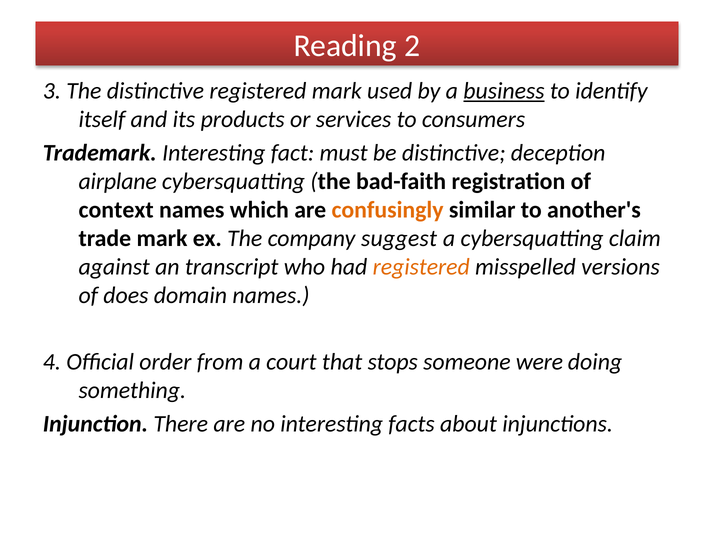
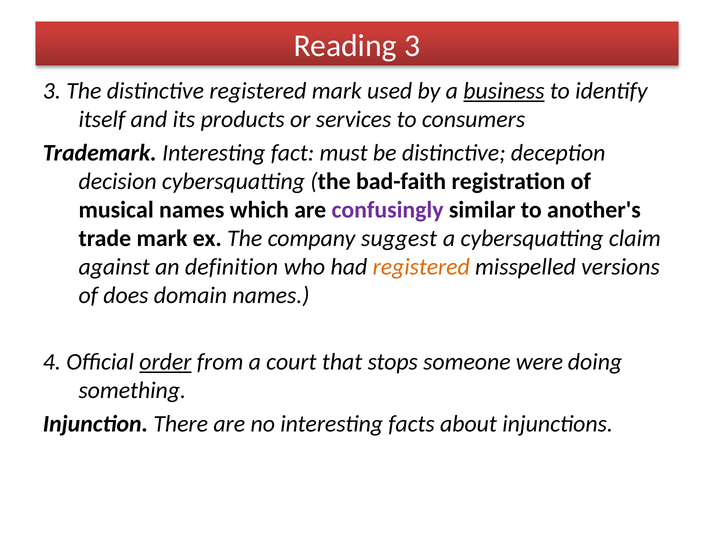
Reading 2: 2 -> 3
airplane: airplane -> decision
context: context -> musical
confusingly colour: orange -> purple
transcript: transcript -> definition
order underline: none -> present
